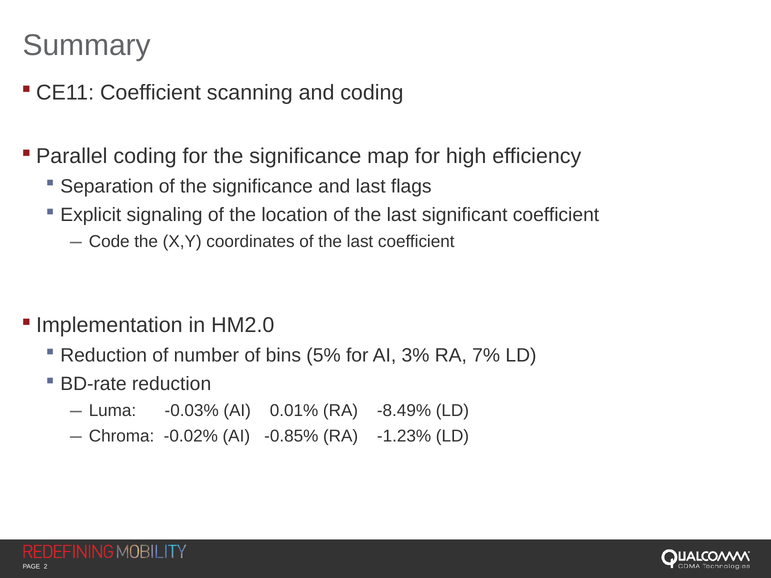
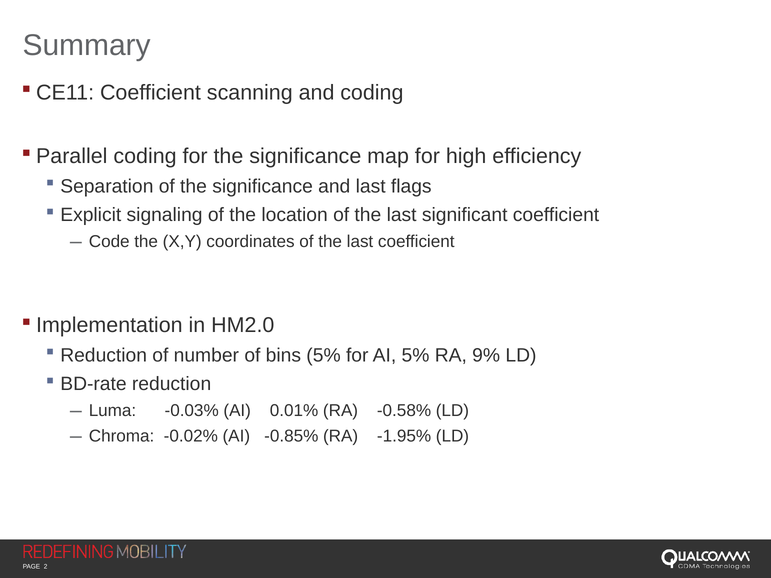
AI 3%: 3% -> 5%
7%: 7% -> 9%
-8.49%: -8.49% -> -0.58%
-1.23%: -1.23% -> -1.95%
